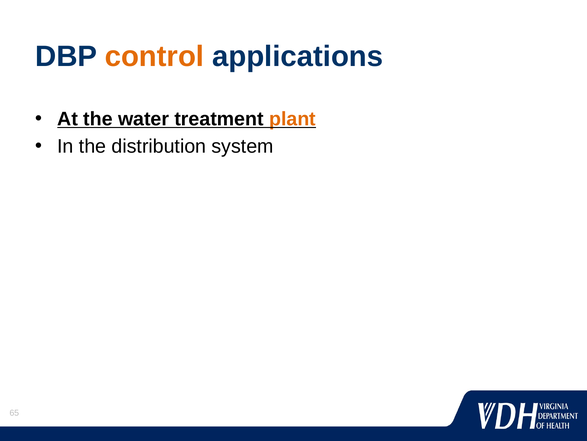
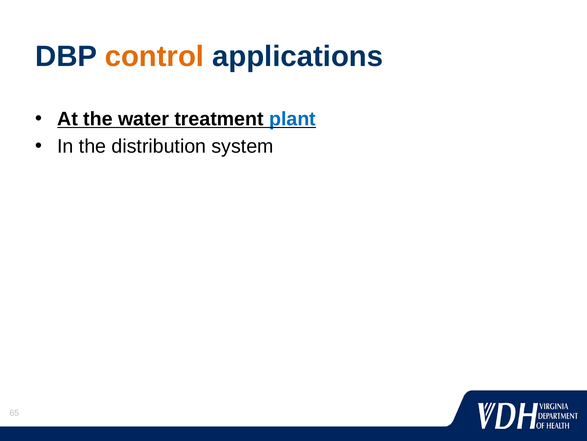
plant colour: orange -> blue
